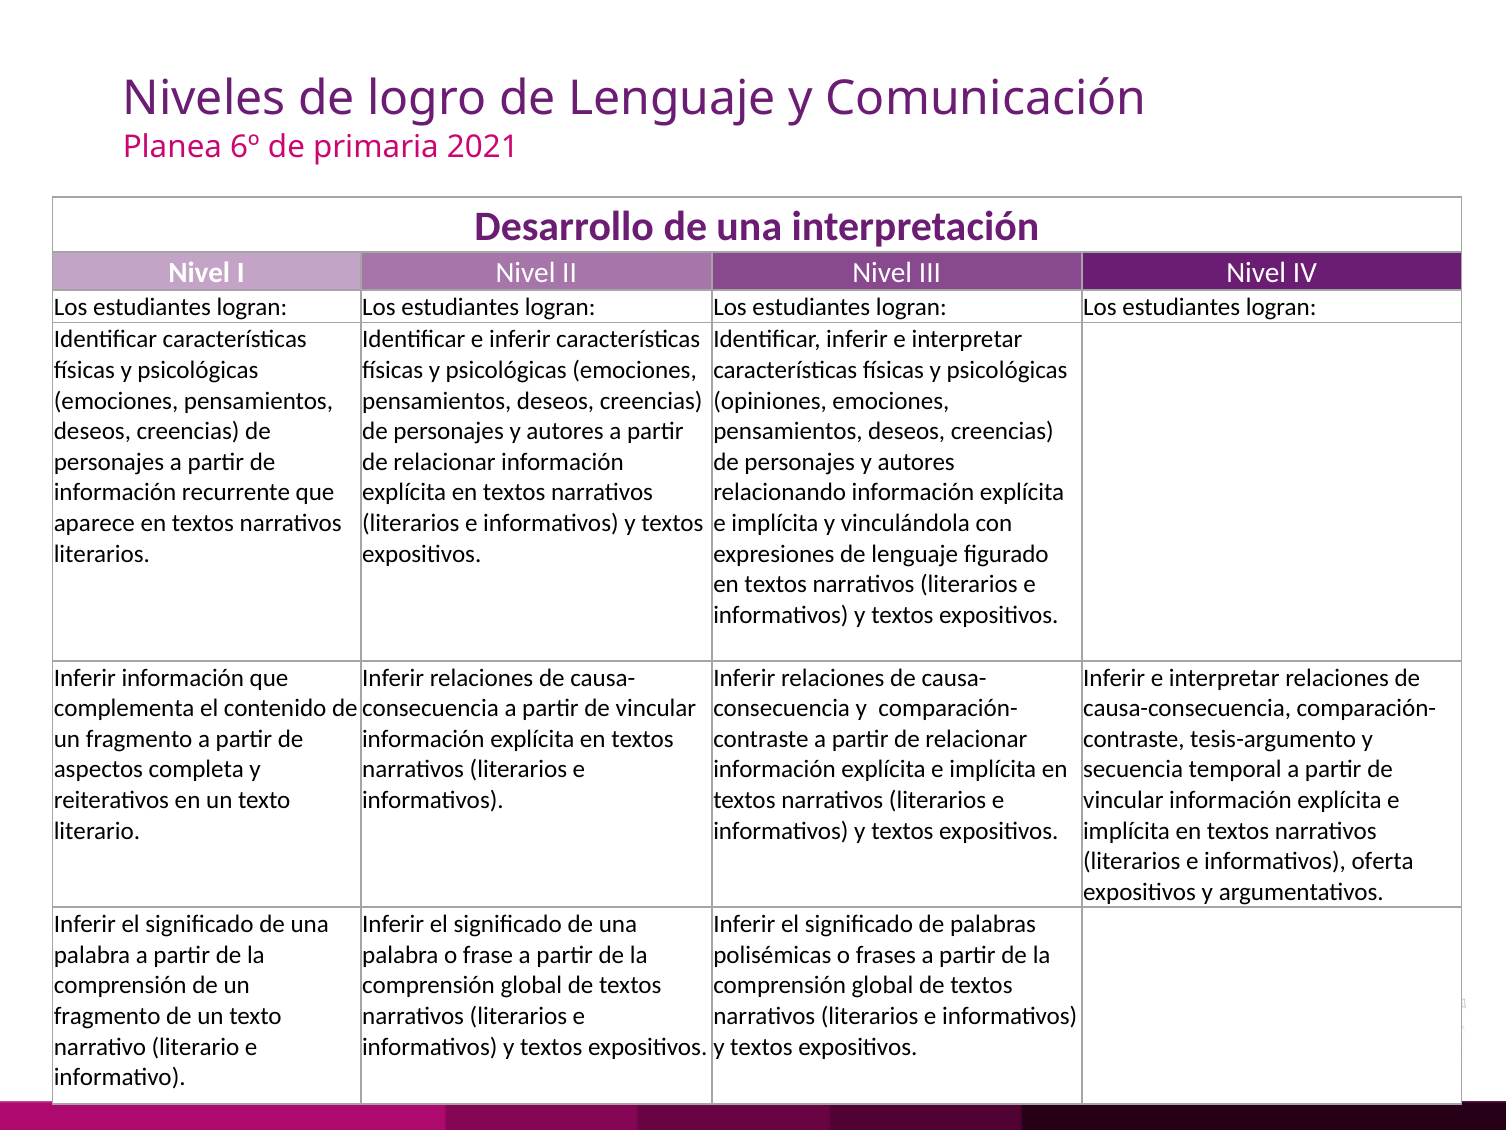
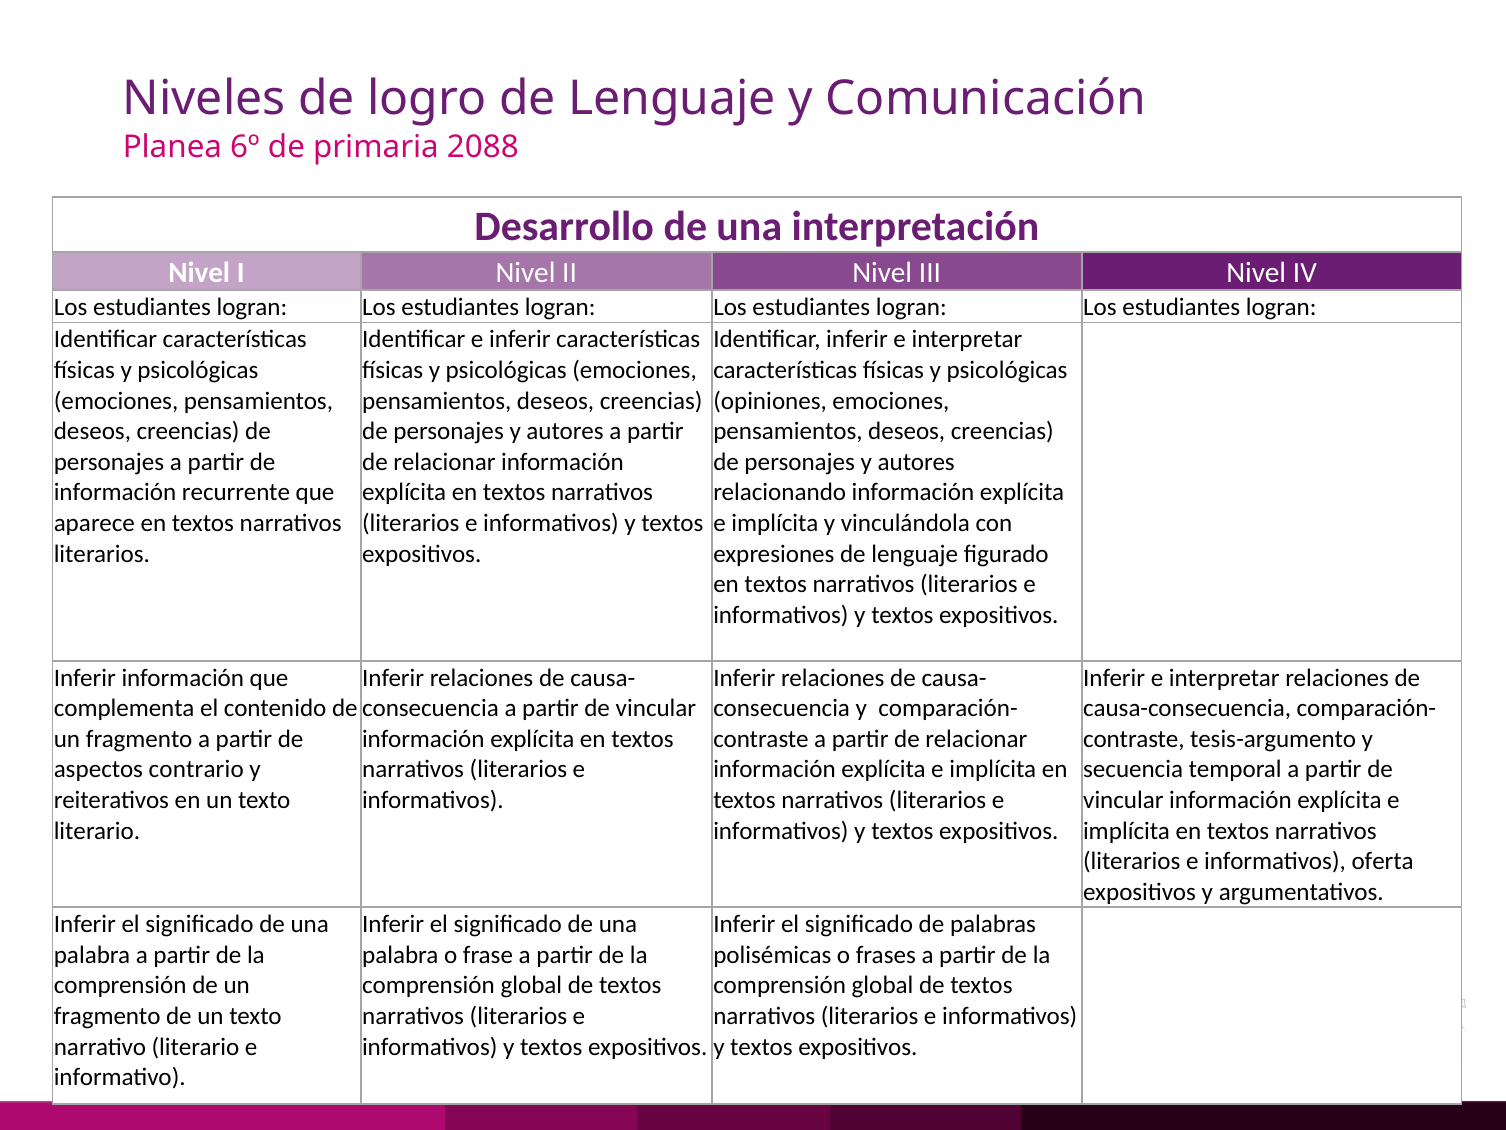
2021: 2021 -> 2088
completa: completa -> contrario
